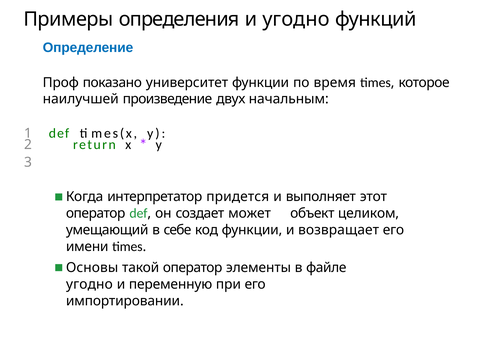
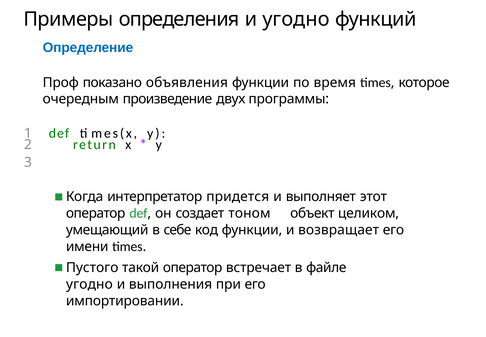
университет: университет -> объявления
наилучшей: наилучшей -> очередным
начальным: начальным -> программы
может: может -> тоном
Основы: Основы -> Пустого
элементы: элементы -> встречает
переменную: переменную -> выполнения
